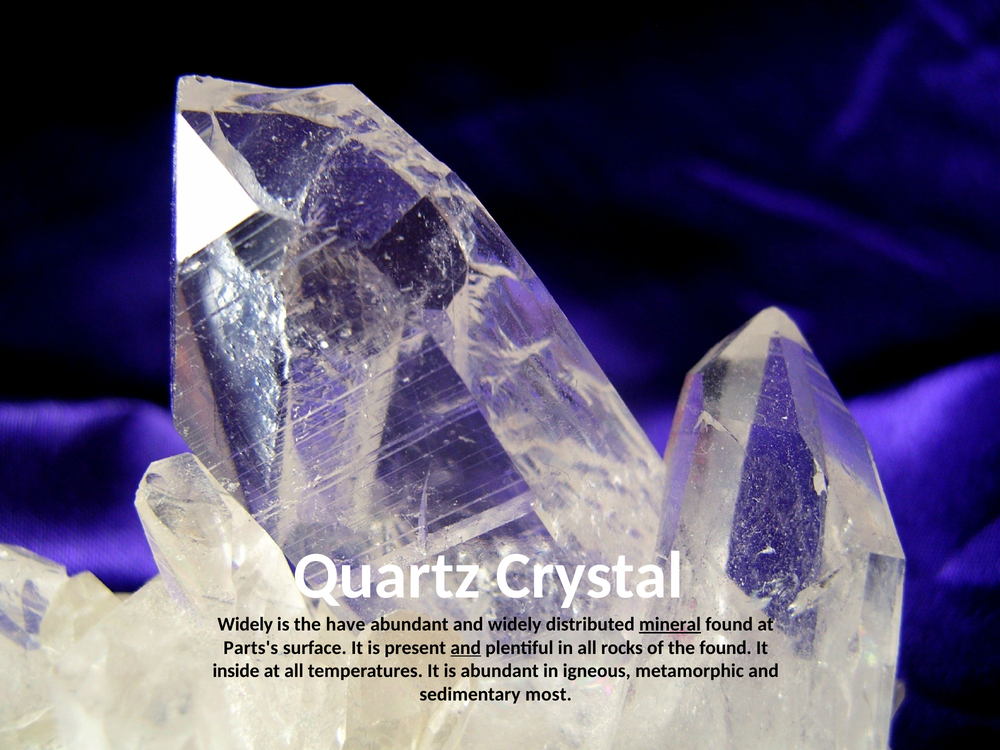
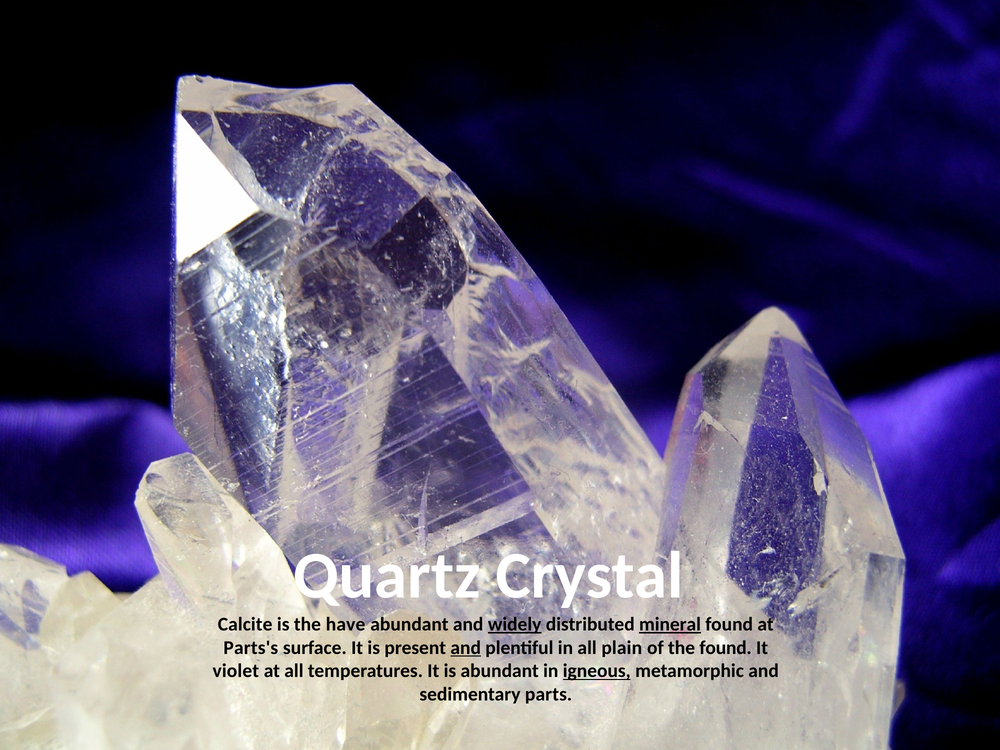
Widely at (245, 624): Widely -> Calcite
widely at (515, 624) underline: none -> present
rocks: rocks -> plain
inside: inside -> violet
igneous underline: none -> present
most: most -> parts
